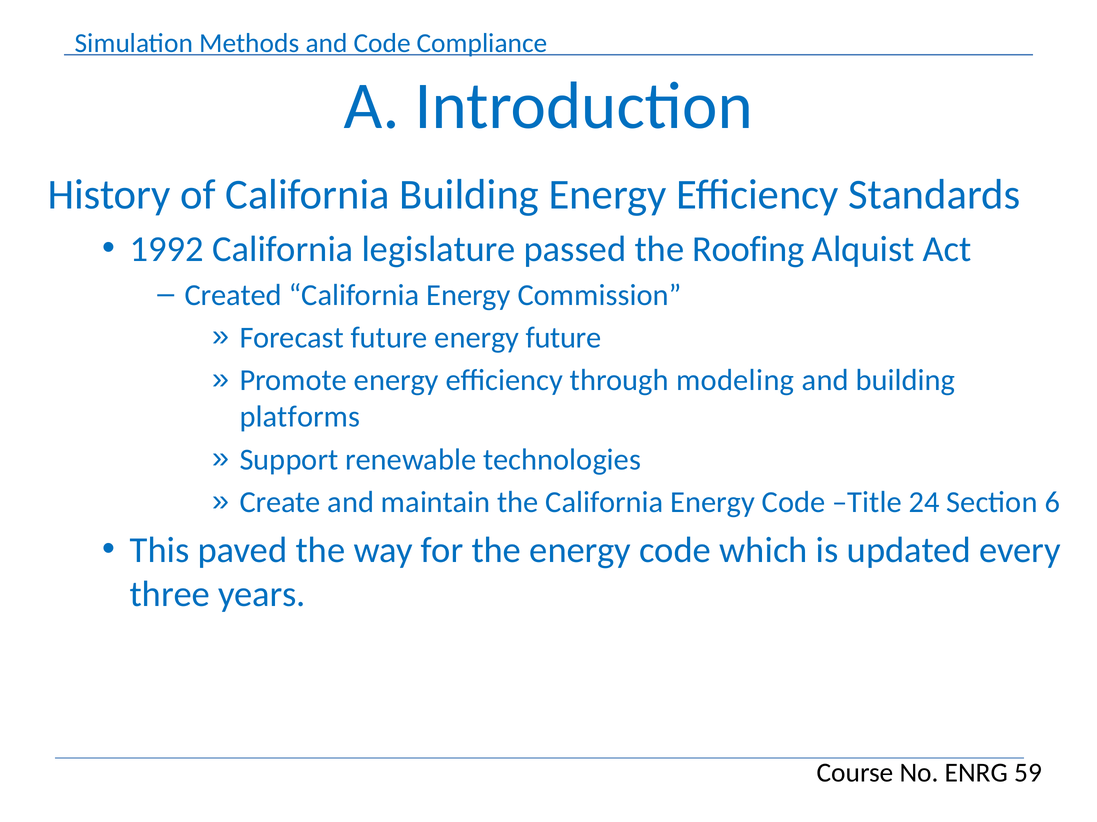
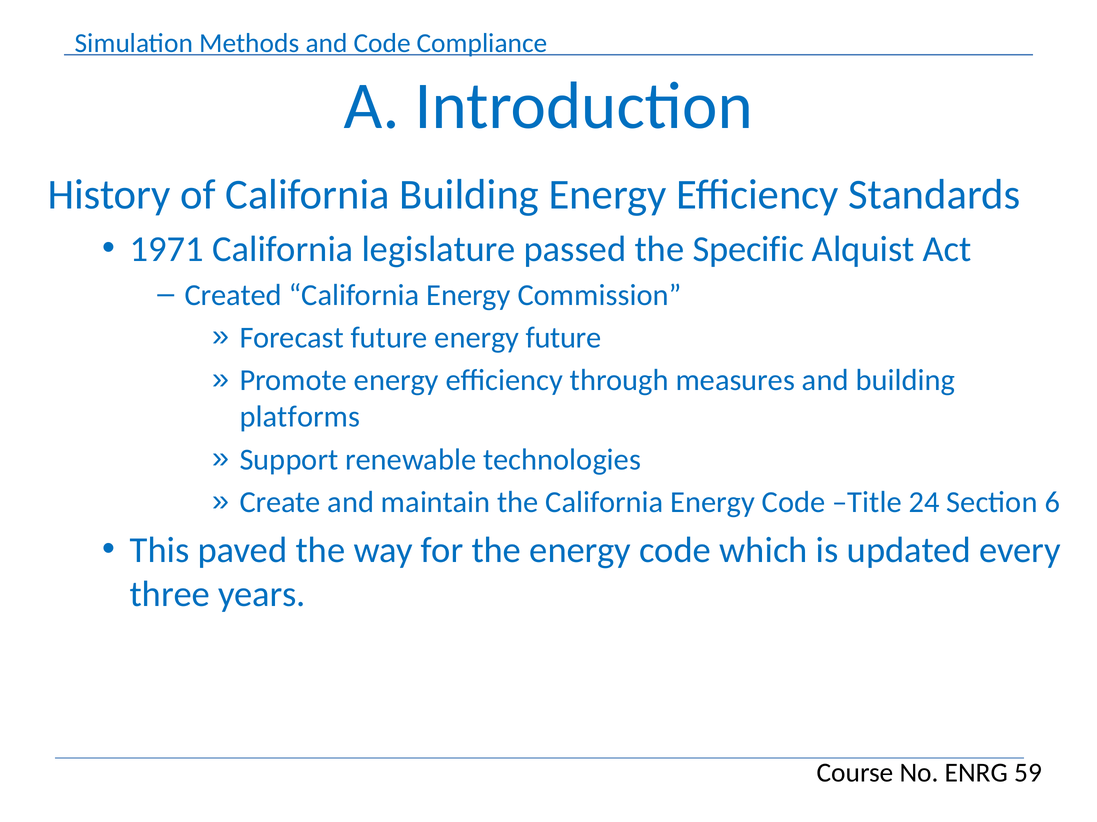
1992: 1992 -> 1971
Roofing: Roofing -> Specific
modeling: modeling -> measures
